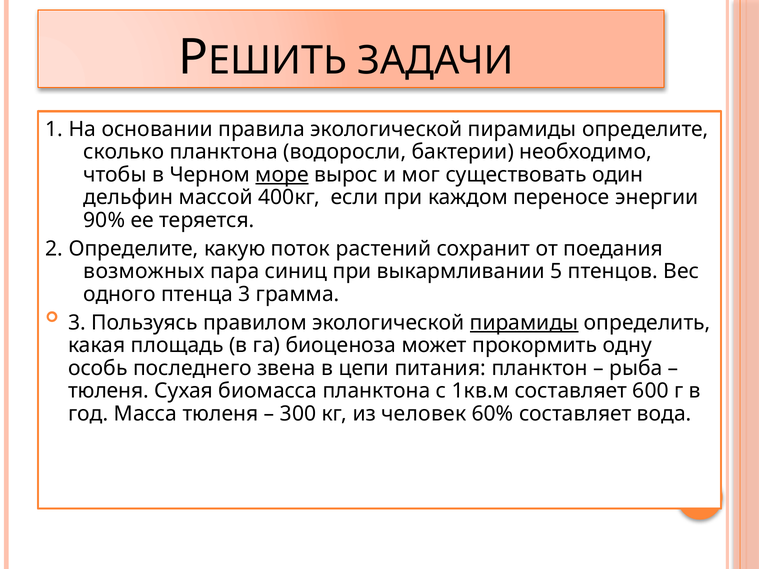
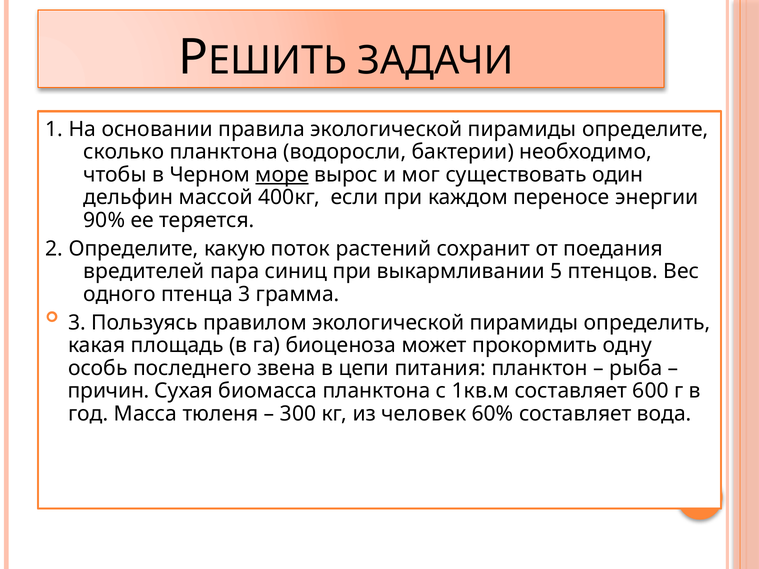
возможных: возможных -> вредителей
пирамиды at (524, 323) underline: present -> none
тюленя at (109, 391): тюленя -> причин
